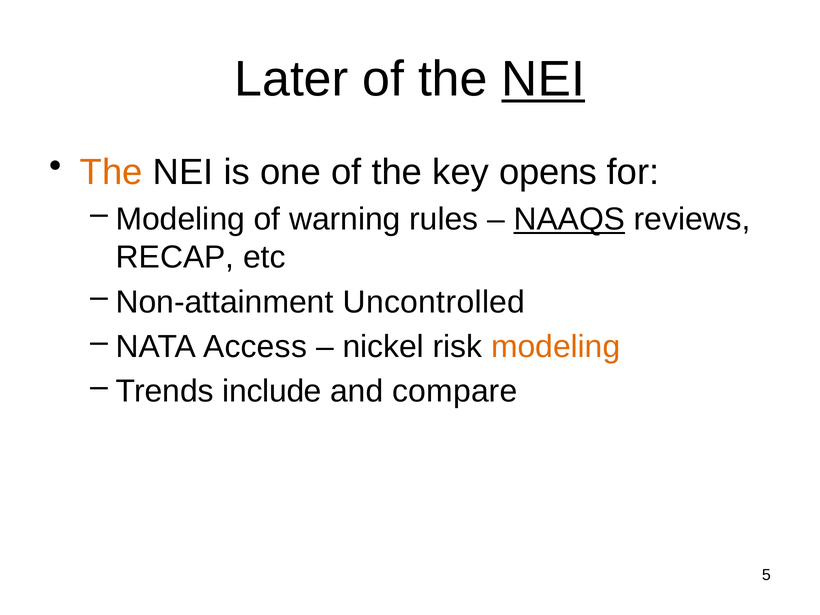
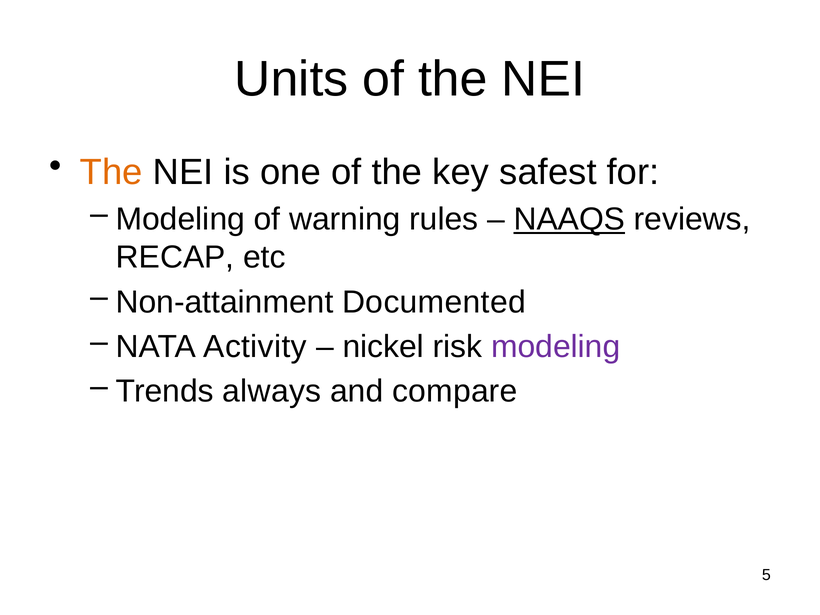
Later: Later -> Units
NEI at (543, 79) underline: present -> none
opens: opens -> safest
Uncontrolled: Uncontrolled -> Documented
Access: Access -> Activity
modeling at (556, 347) colour: orange -> purple
include: include -> always
